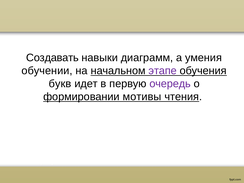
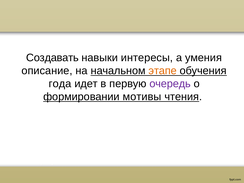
диаграмм: диаграмм -> интересы
обучении: обучении -> описание
этапе colour: purple -> orange
букв: букв -> года
